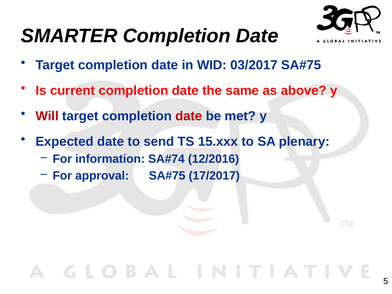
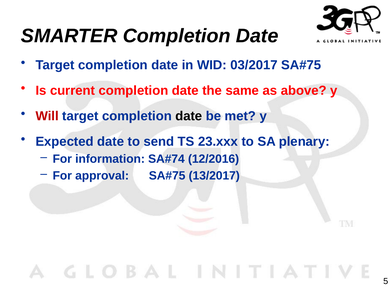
date at (189, 116) colour: red -> black
15.xxx: 15.xxx -> 23.xxx
17/2017: 17/2017 -> 13/2017
